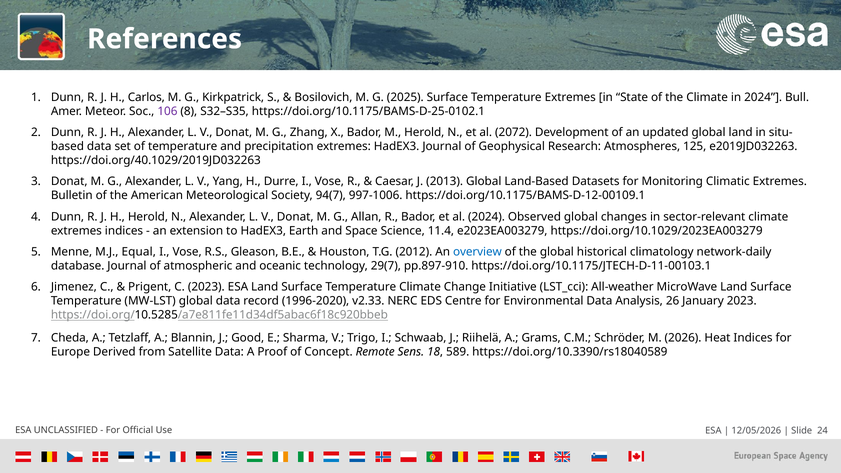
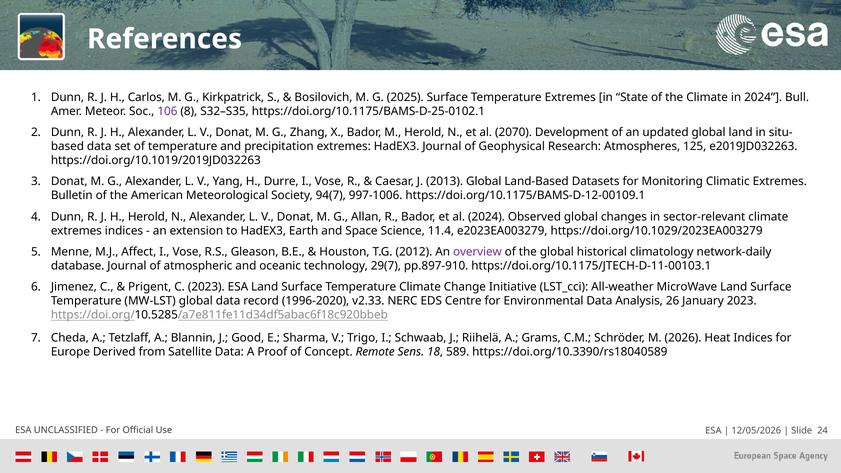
2072: 2072 -> 2070
https://doi.org/40.1029/2019JD032263: https://doi.org/40.1029/2019JD032263 -> https://doi.org/10.1019/2019JD032263
Equal: Equal -> Affect
overview colour: blue -> purple
